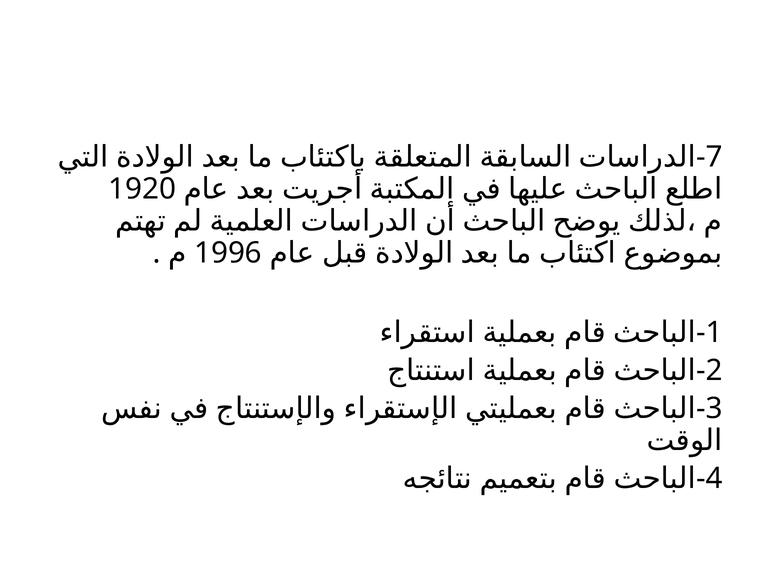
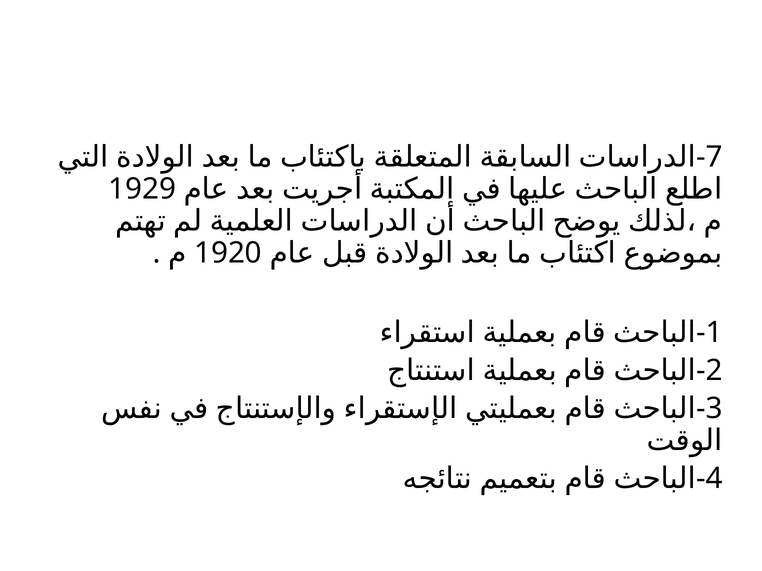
1920: 1920 -> 1929
1996: 1996 -> 1920
